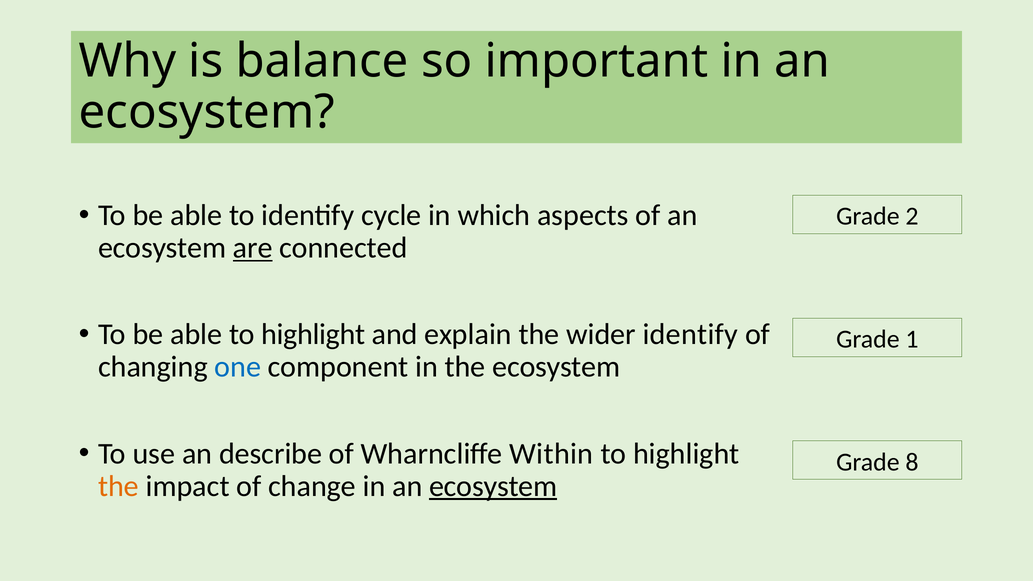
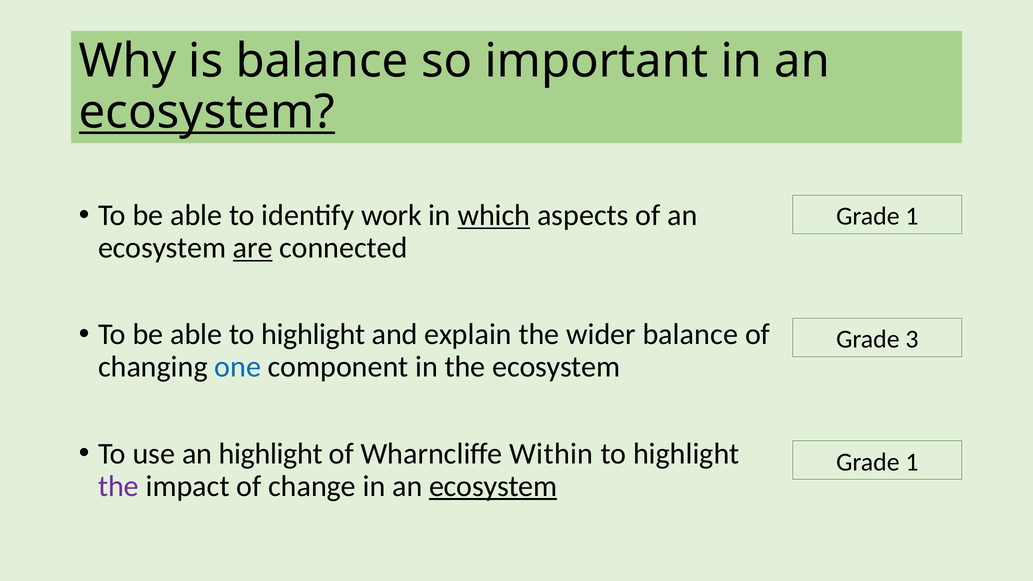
ecosystem at (207, 112) underline: none -> present
cycle: cycle -> work
which underline: none -> present
2 at (912, 216): 2 -> 1
wider identify: identify -> balance
1: 1 -> 3
an describe: describe -> highlight
8 at (912, 462): 8 -> 1
the at (119, 486) colour: orange -> purple
